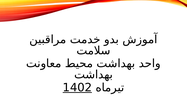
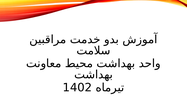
1402 underline: present -> none
